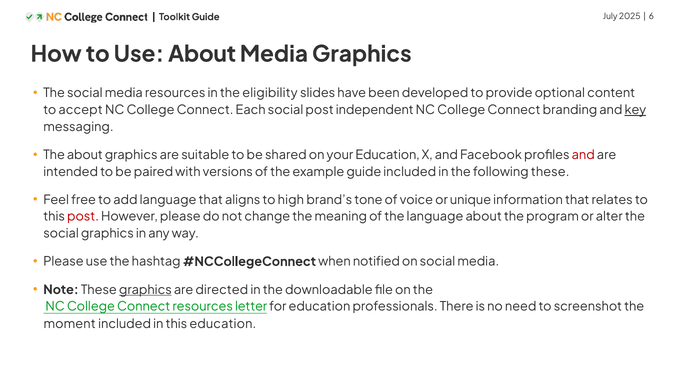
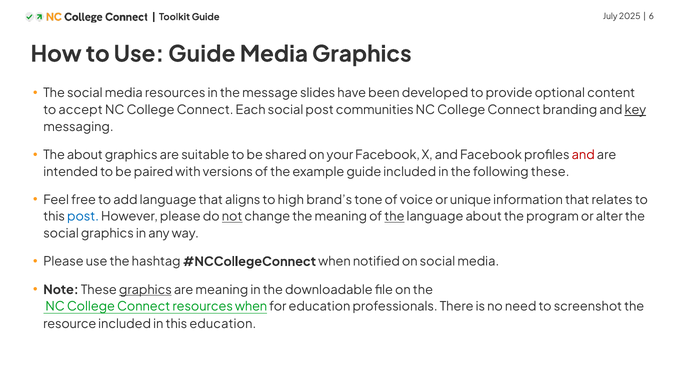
Use About: About -> Guide
eligibility: eligibility -> message
independent: independent -> communities
your Education: Education -> Facebook
post at (83, 217) colour: red -> blue
not underline: none -> present
the at (394, 217) underline: none -> present
are directed: directed -> meaning
resources letter: letter -> when
moment: moment -> resource
